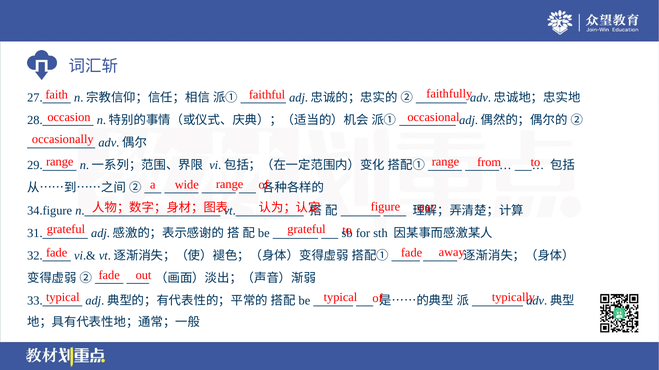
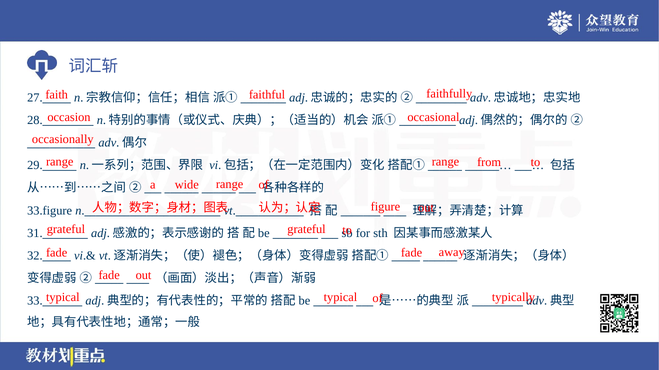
34.figure: 34.figure -> 33.figure
